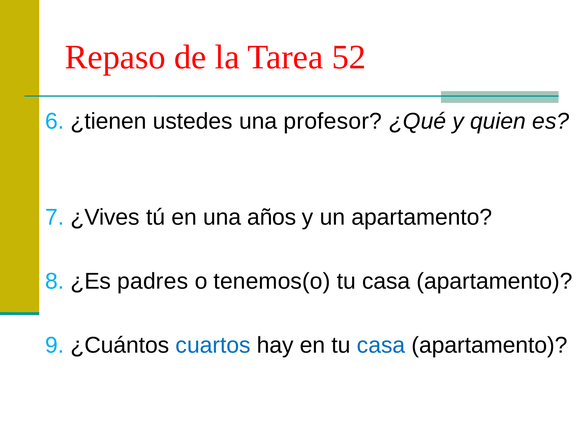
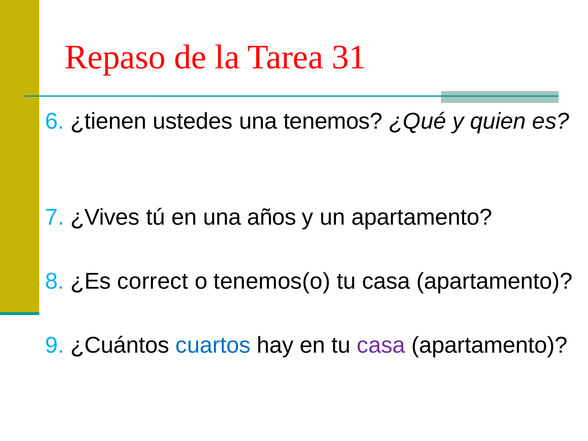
52: 52 -> 31
profesor: profesor -> tenemos
padres: padres -> correct
casa at (381, 345) colour: blue -> purple
